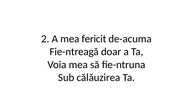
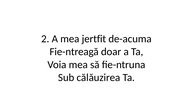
fericit: fericit -> jertfit
